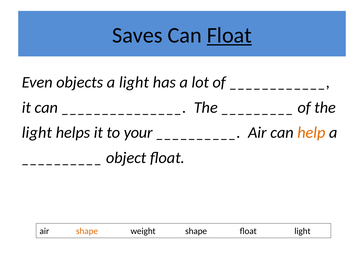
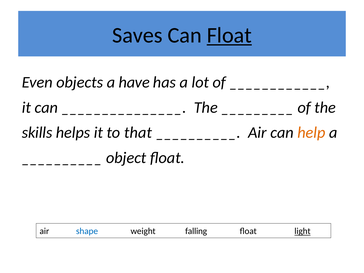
a light: light -> have
light at (37, 133): light -> skills
your: your -> that
shape at (87, 231) colour: orange -> blue
weight shape: shape -> falling
light at (302, 231) underline: none -> present
